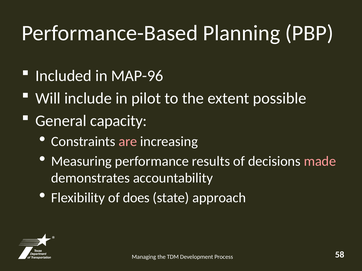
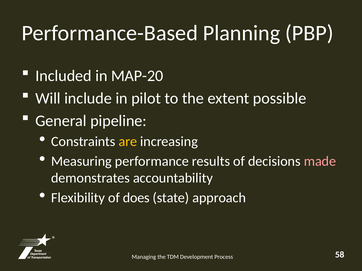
MAP-96: MAP-96 -> MAP-20
capacity: capacity -> pipeline
are colour: pink -> yellow
